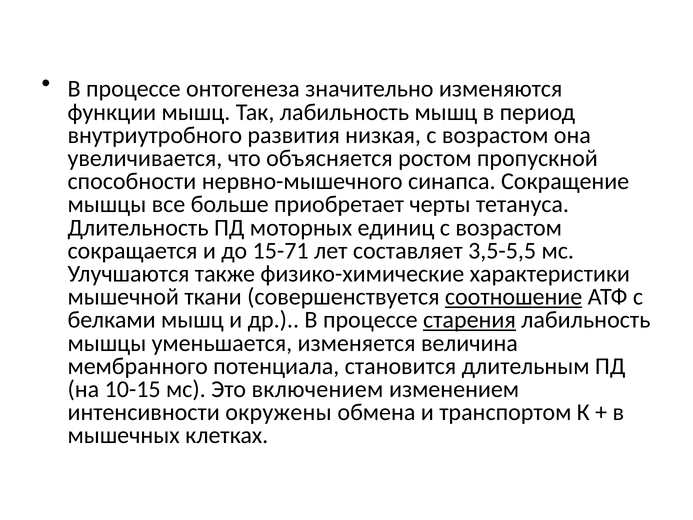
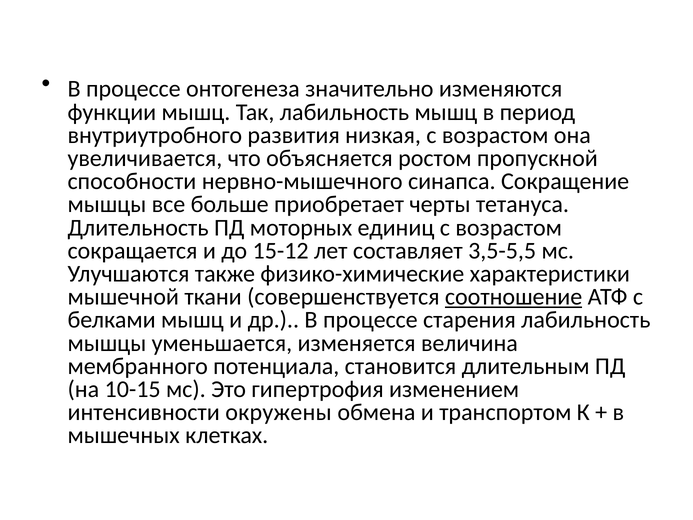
15-71: 15-71 -> 15-12
старения underline: present -> none
включением: включением -> гипертрофия
